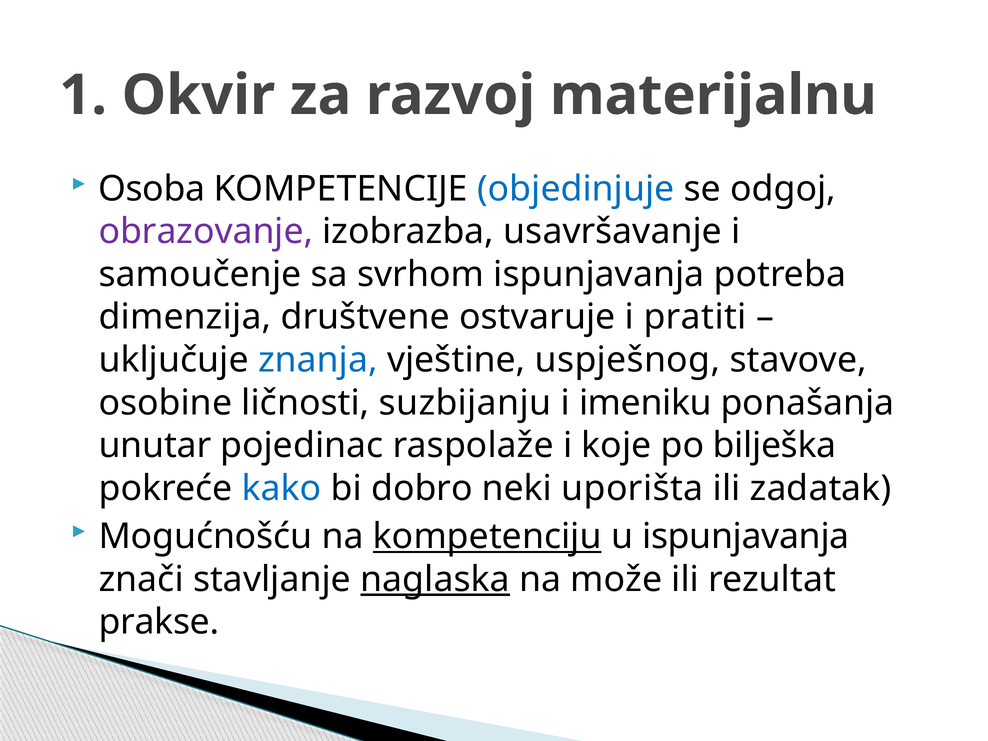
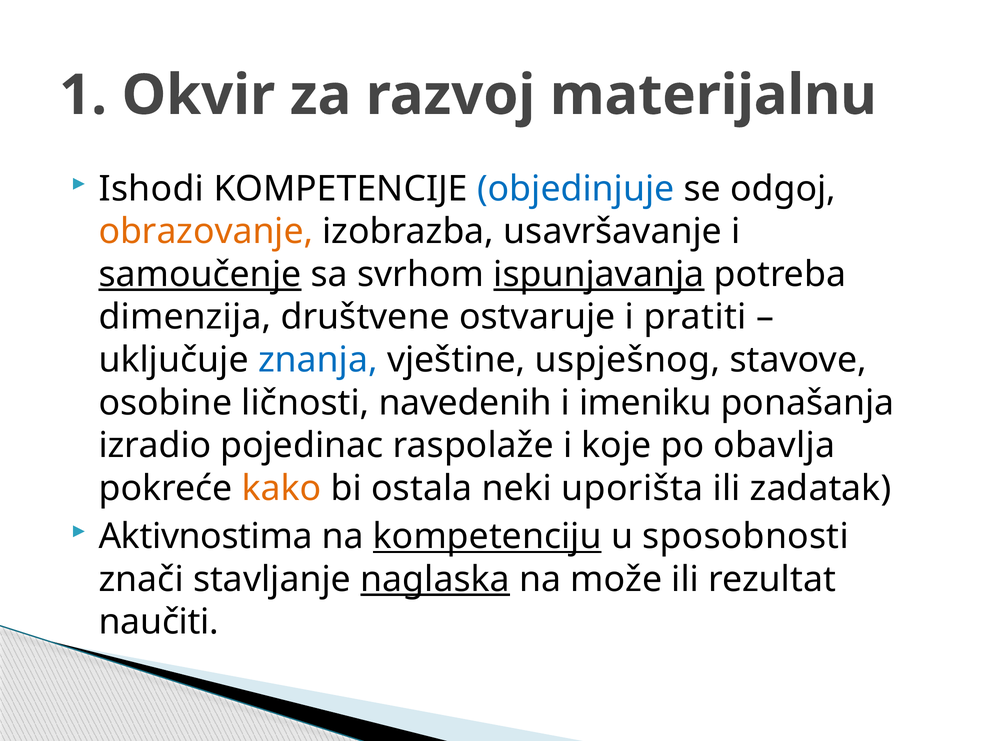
Osoba: Osoba -> Ishodi
obrazovanje colour: purple -> orange
samoučenje underline: none -> present
ispunjavanja at (599, 274) underline: none -> present
suzbijanju: suzbijanju -> navedenih
unutar: unutar -> izradio
bilješka: bilješka -> obavlja
kako colour: blue -> orange
dobro: dobro -> ostala
Mogućnošću: Mogućnošću -> Aktivnostima
u ispunjavanja: ispunjavanja -> sposobnosti
prakse: prakse -> naučiti
